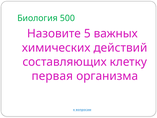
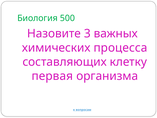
5: 5 -> 3
действий: действий -> процесса
